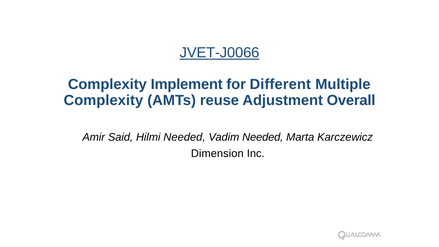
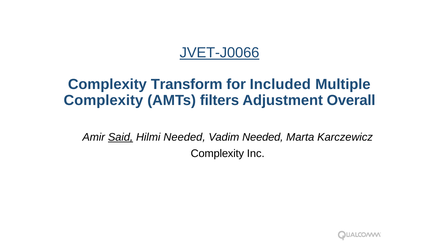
Implement: Implement -> Transform
Different: Different -> Included
reuse: reuse -> filters
Said underline: none -> present
Dimension at (217, 154): Dimension -> Complexity
